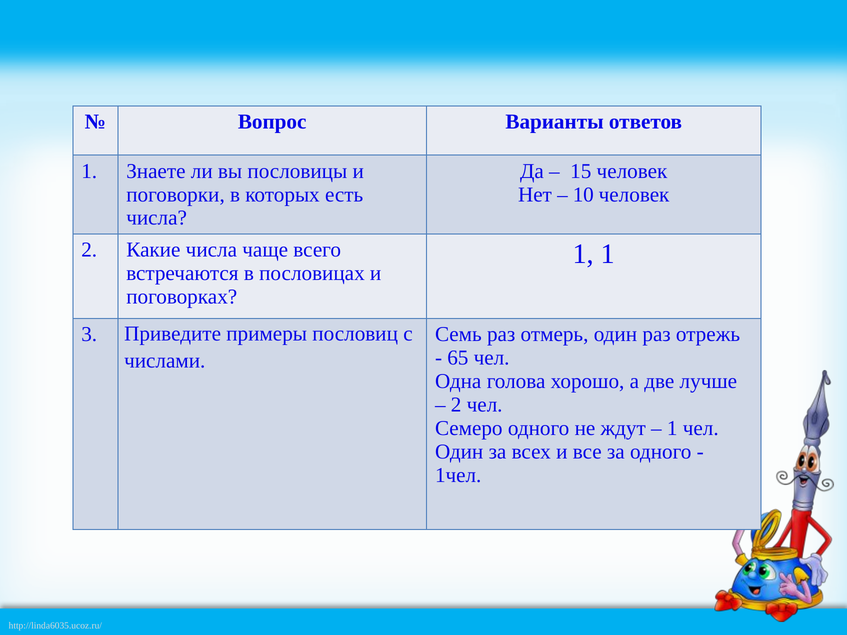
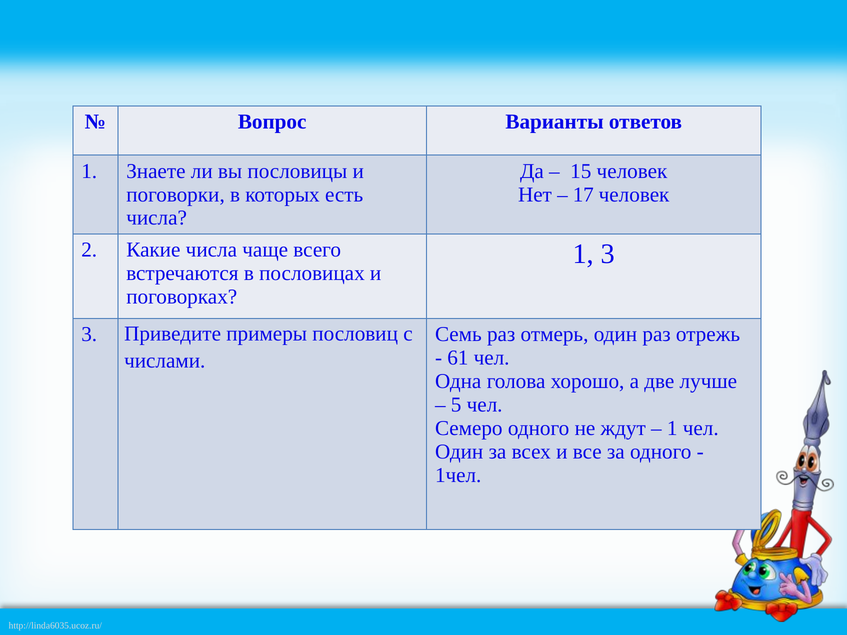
10: 10 -> 17
1 1: 1 -> 3
65: 65 -> 61
2 at (456, 405): 2 -> 5
